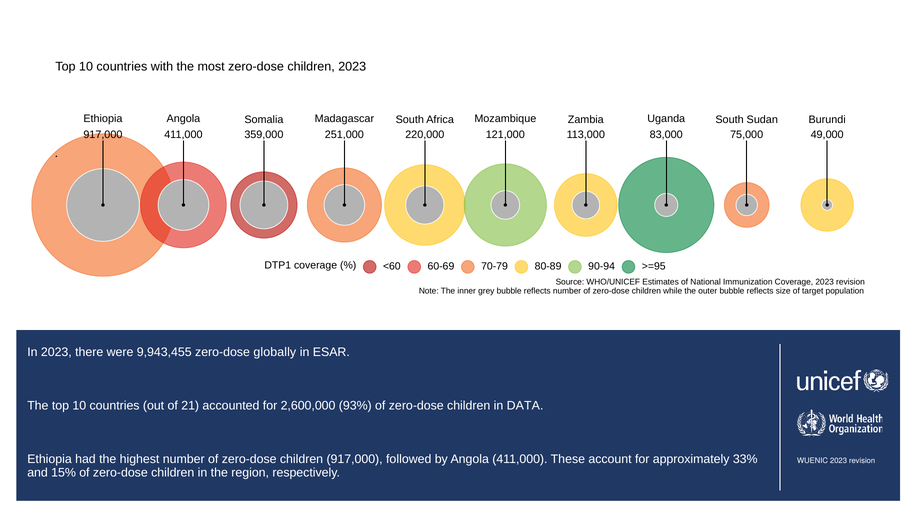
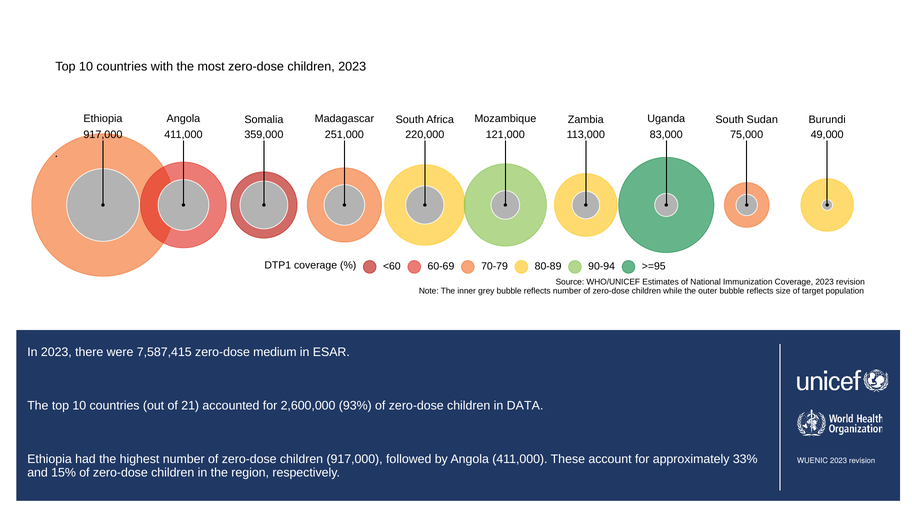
9,943,455: 9,943,455 -> 7,587,415
globally: globally -> medium
